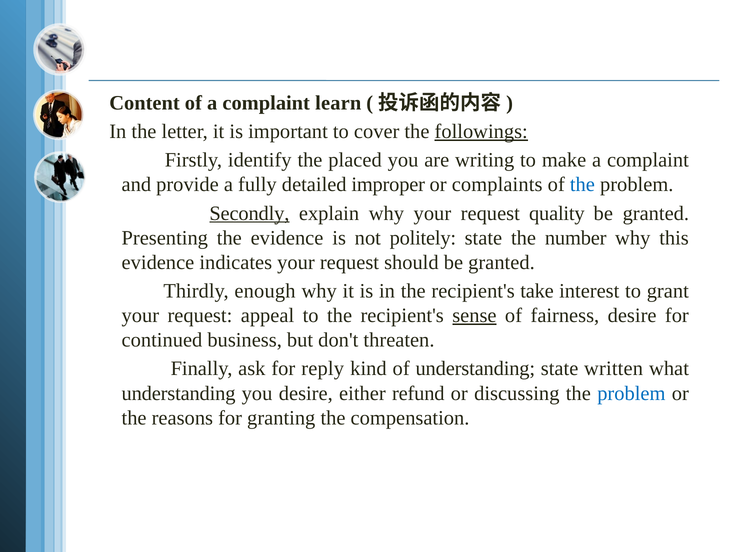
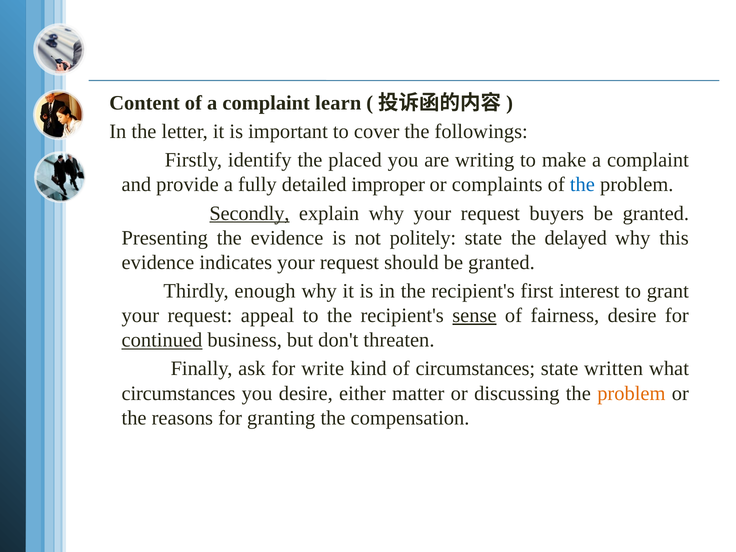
followings underline: present -> none
quality: quality -> buyers
number: number -> delayed
take: take -> first
continued underline: none -> present
reply: reply -> write
of understanding: understanding -> circumstances
understanding at (179, 393): understanding -> circumstances
refund: refund -> matter
problem at (631, 393) colour: blue -> orange
